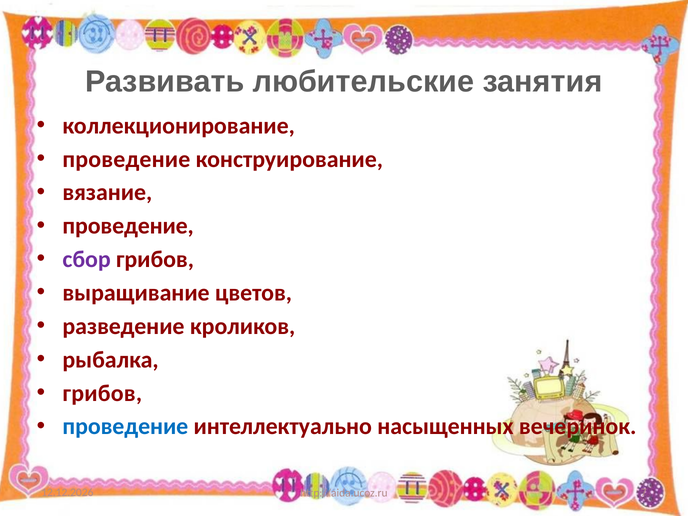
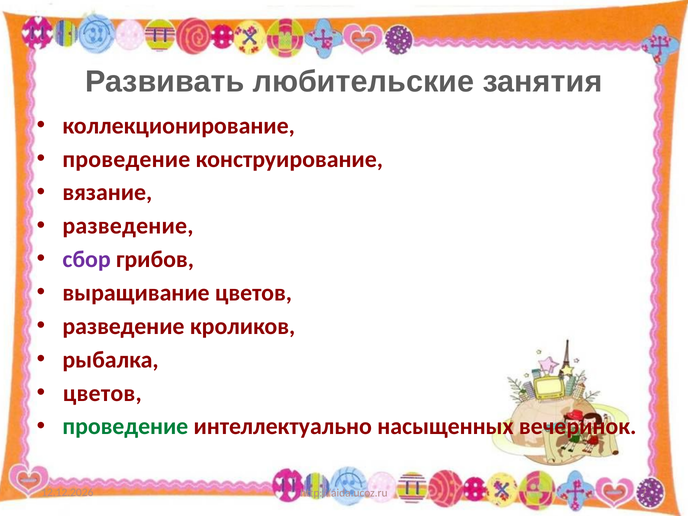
проведение at (128, 226): проведение -> разведение
грибов at (102, 393): грибов -> цветов
проведение at (125, 427) colour: blue -> green
